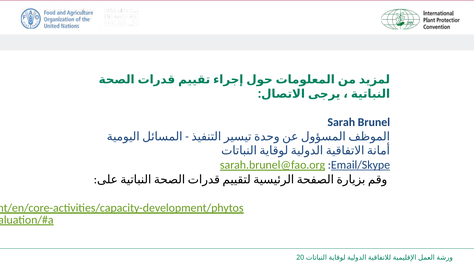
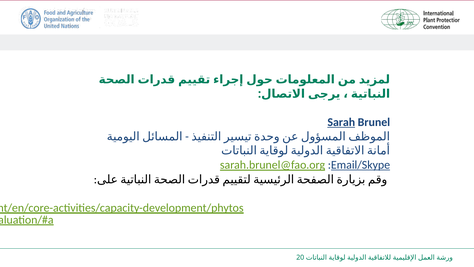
Sarah underline: none -> present
